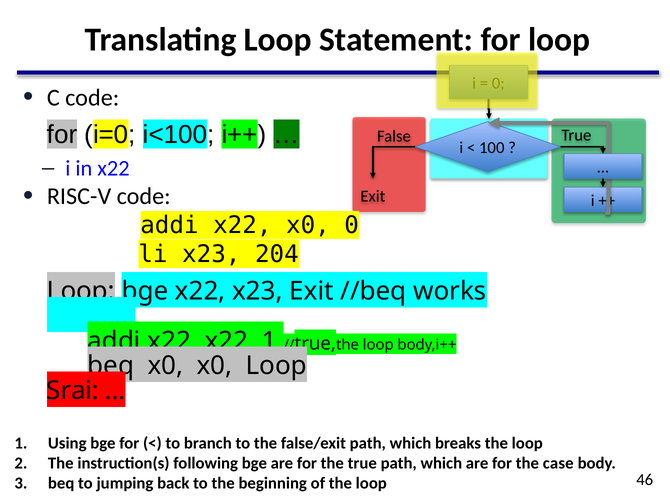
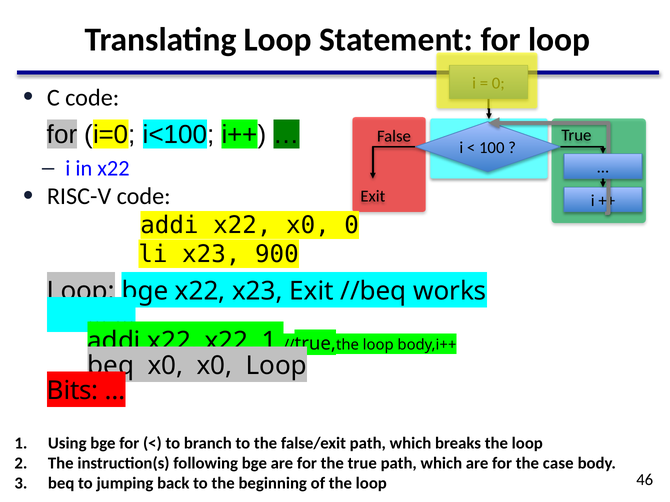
204: 204 -> 900
Srai: Srai -> Bits
